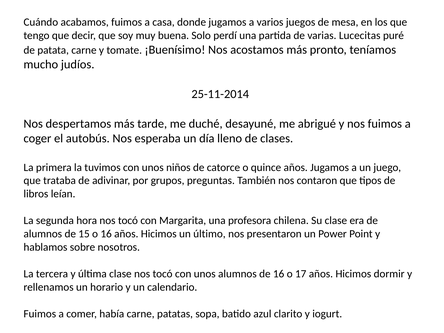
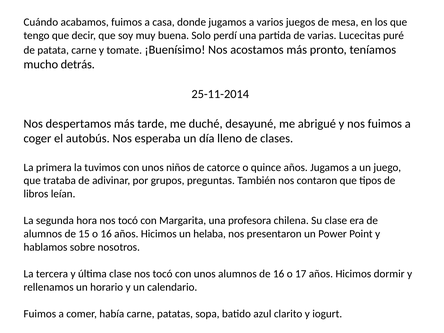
judíos: judíos -> detrás
último: último -> helaba
